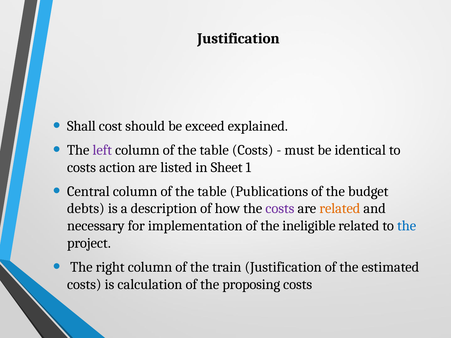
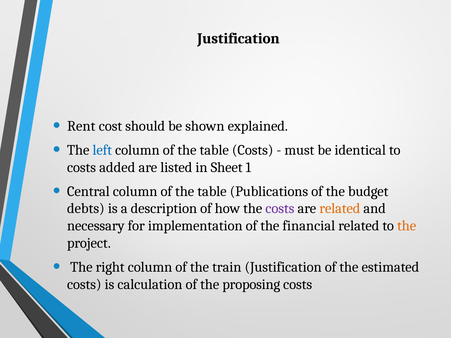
Shall: Shall -> Rent
exceed: exceed -> shown
left colour: purple -> blue
action: action -> added
ineligible: ineligible -> financial
the at (407, 226) colour: blue -> orange
